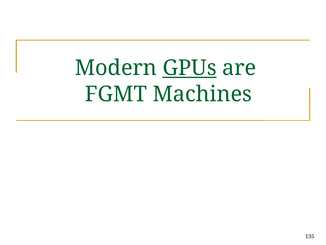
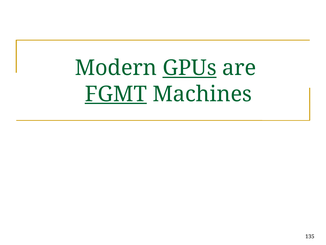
FGMT underline: none -> present
